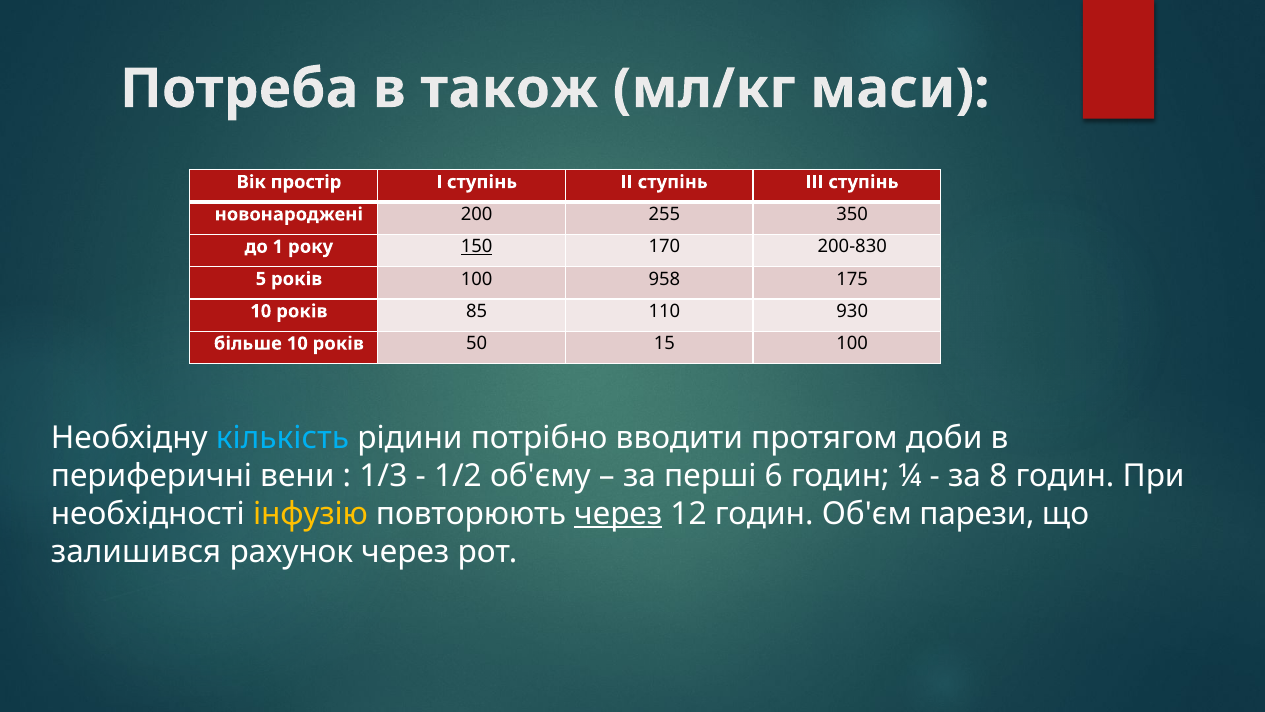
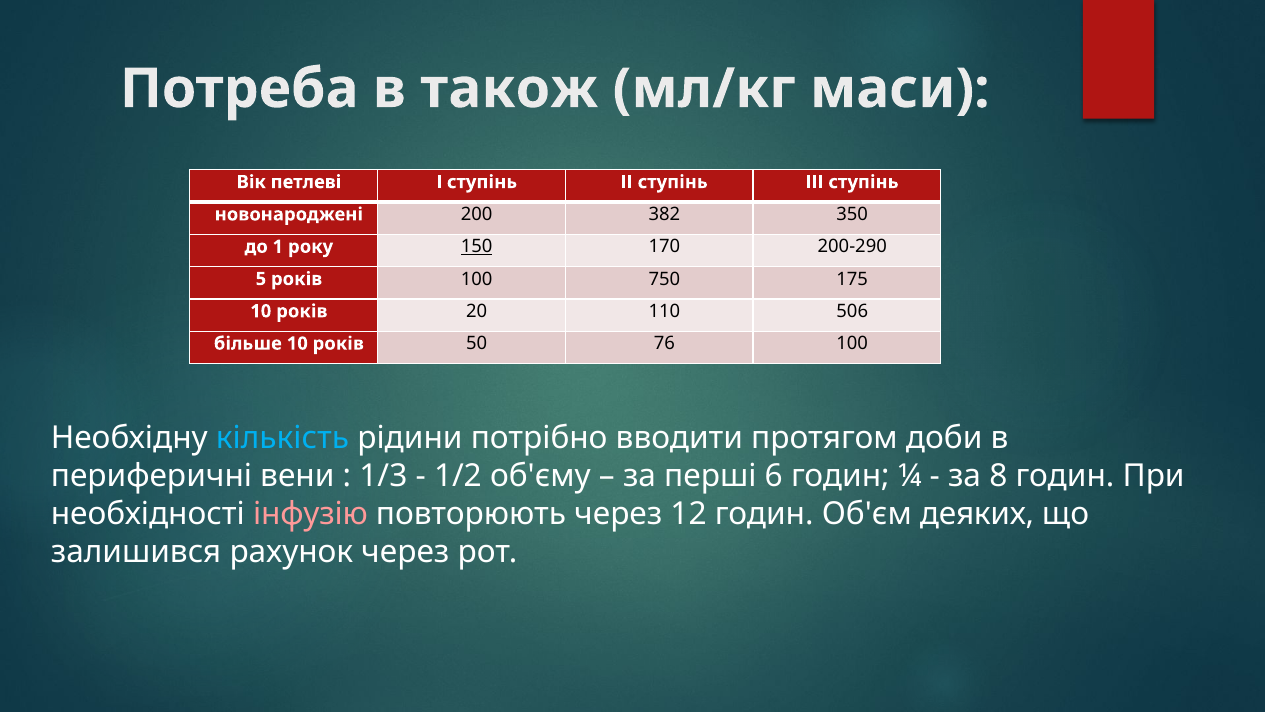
простір: простір -> петлеві
255: 255 -> 382
200-830: 200-830 -> 200-290
958: 958 -> 750
85: 85 -> 20
930: 930 -> 506
15: 15 -> 76
інфузію colour: yellow -> pink
через at (618, 513) underline: present -> none
парези: парези -> деяких
